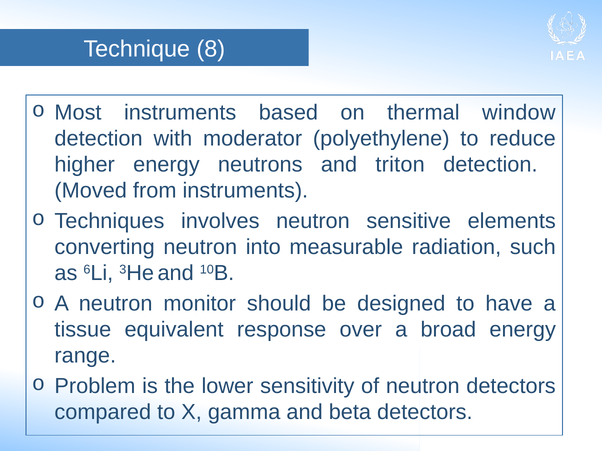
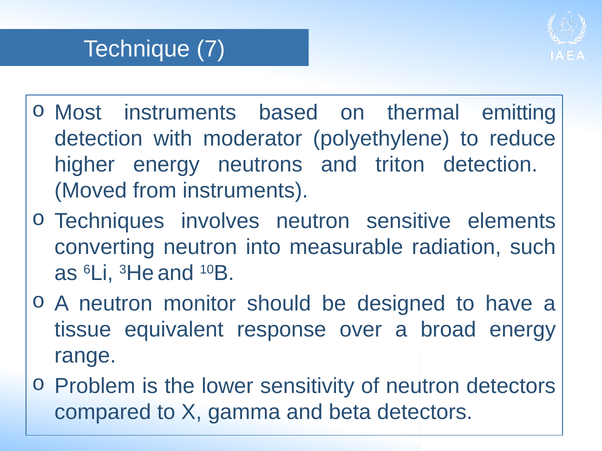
8: 8 -> 7
window: window -> emitting
